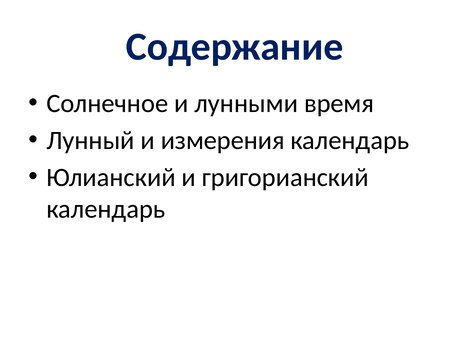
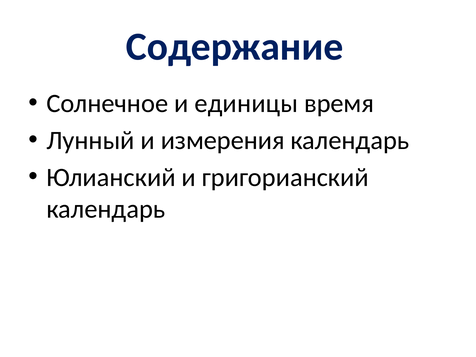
лунными: лунными -> единицы
